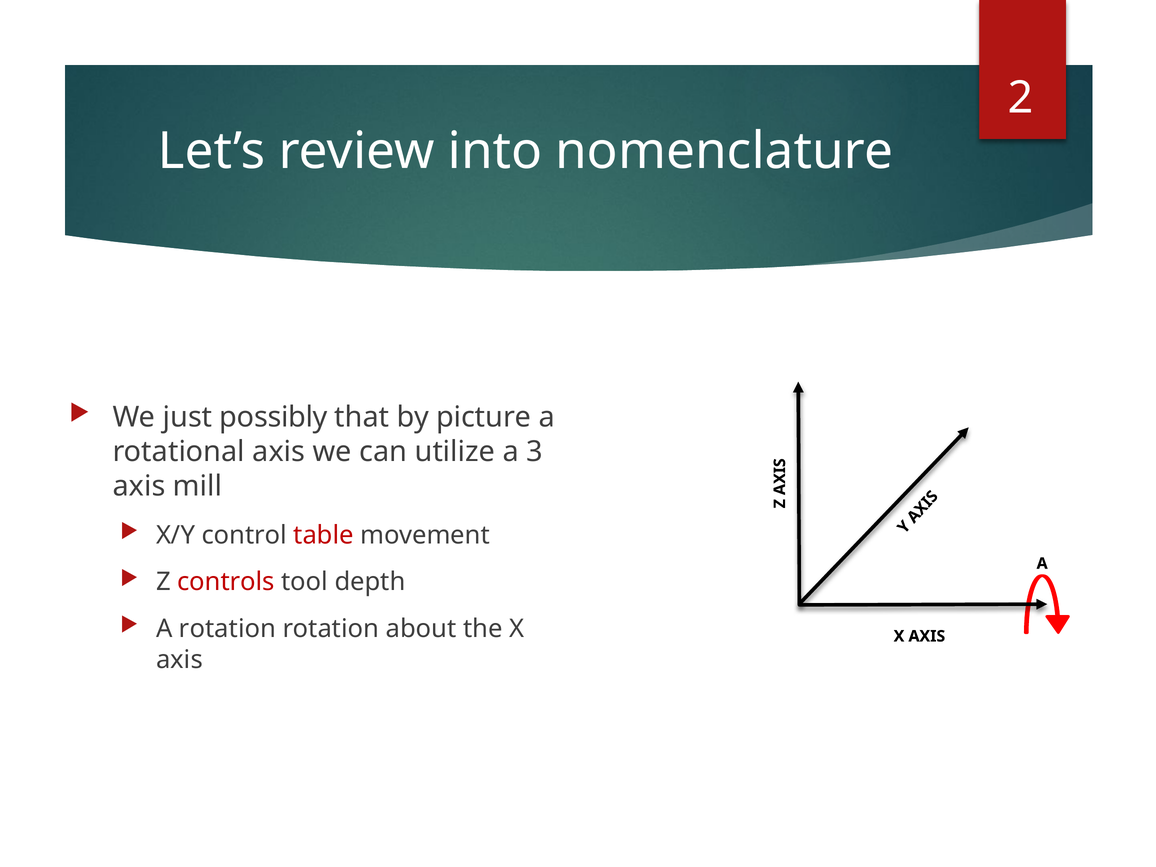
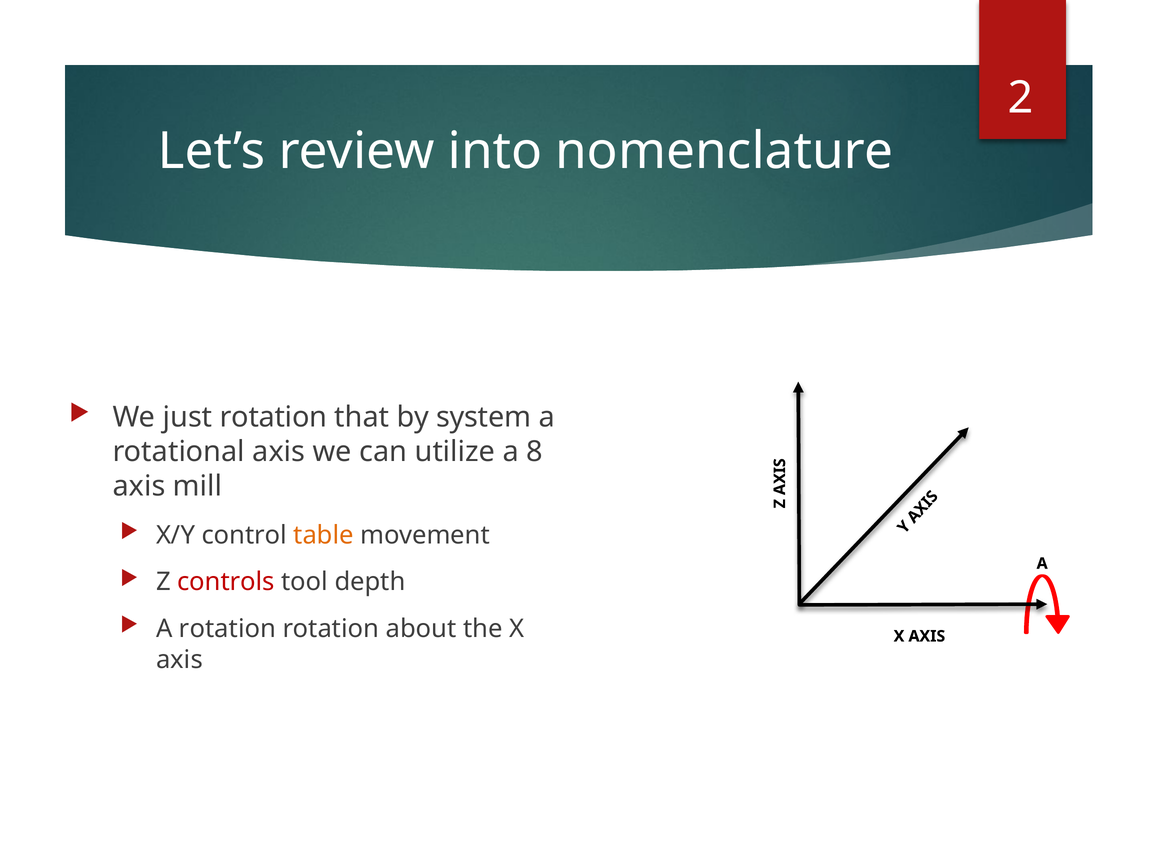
just possibly: possibly -> rotation
picture: picture -> system
3: 3 -> 8
table colour: red -> orange
